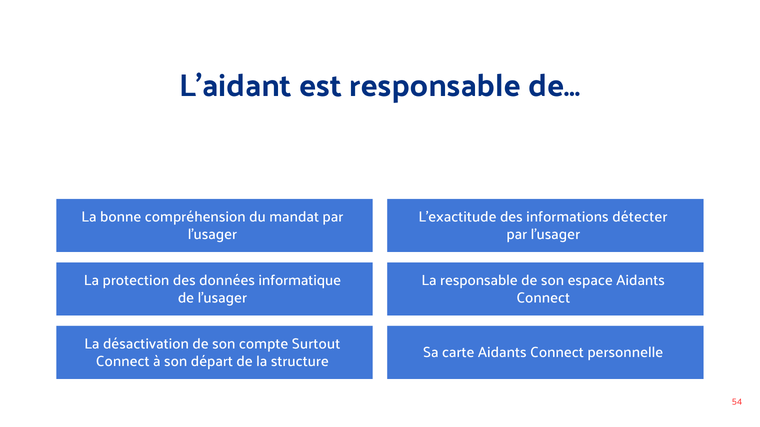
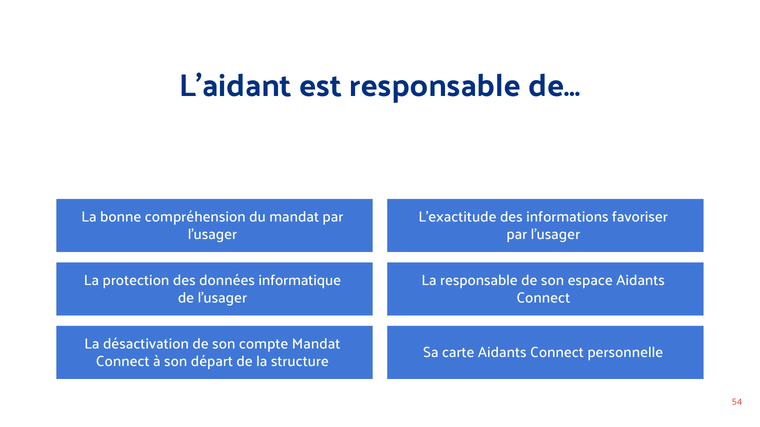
détecter: détecter -> favoriser
compte Surtout: Surtout -> Mandat
